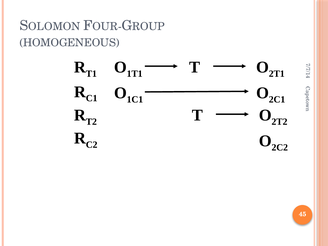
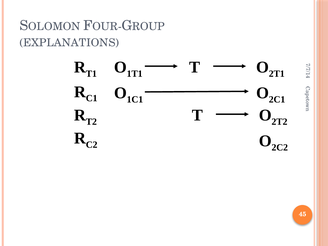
HOMOGENEOUS: HOMOGENEOUS -> EXPLANATIONS
